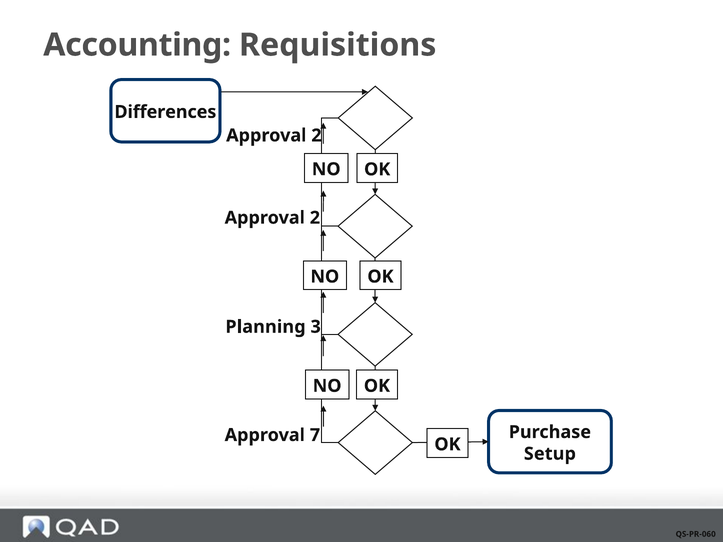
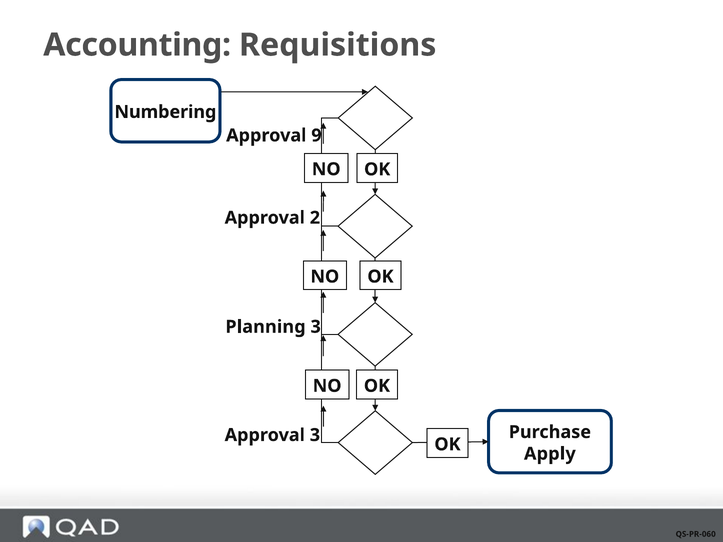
Differences: Differences -> Numbering
2 at (316, 136): 2 -> 9
Approval 7: 7 -> 3
Setup: Setup -> Apply
